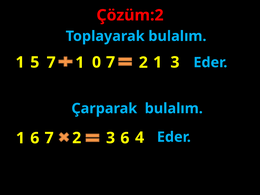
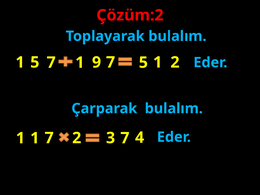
0: 0 -> 9
2 at (143, 63): 2 -> 5
1 3: 3 -> 2
1 6: 6 -> 1
3 6: 6 -> 7
